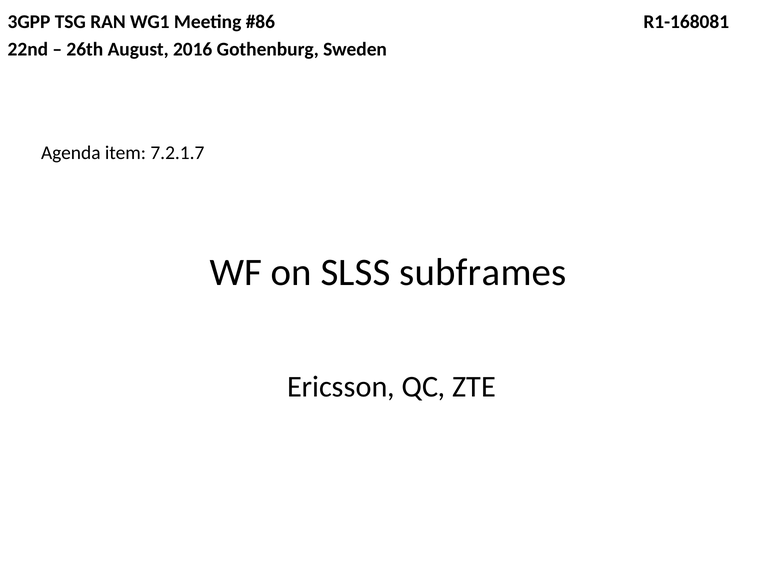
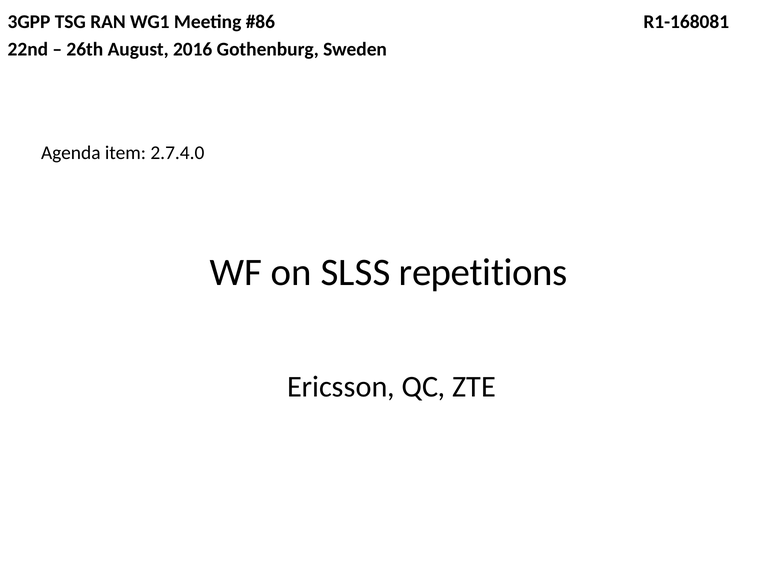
7.2.1.7: 7.2.1.7 -> 2.7.4.0
subframes: subframes -> repetitions
